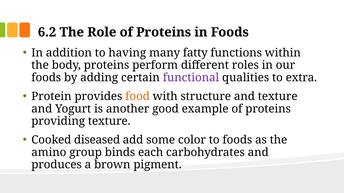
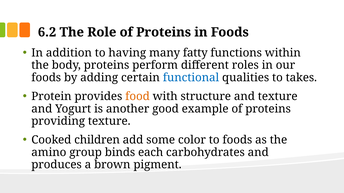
functional colour: purple -> blue
extra: extra -> takes
diseased: diseased -> children
